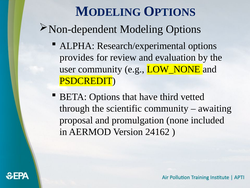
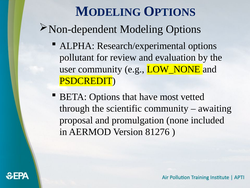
provides: provides -> pollutant
third: third -> most
24162: 24162 -> 81276
